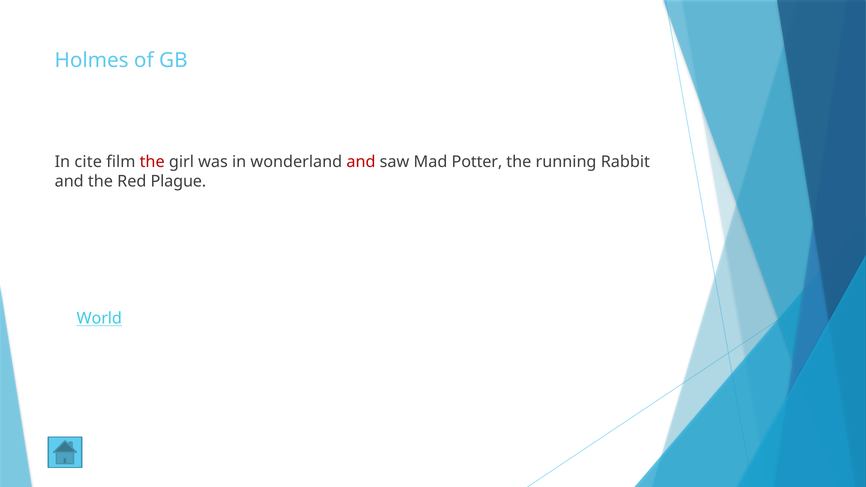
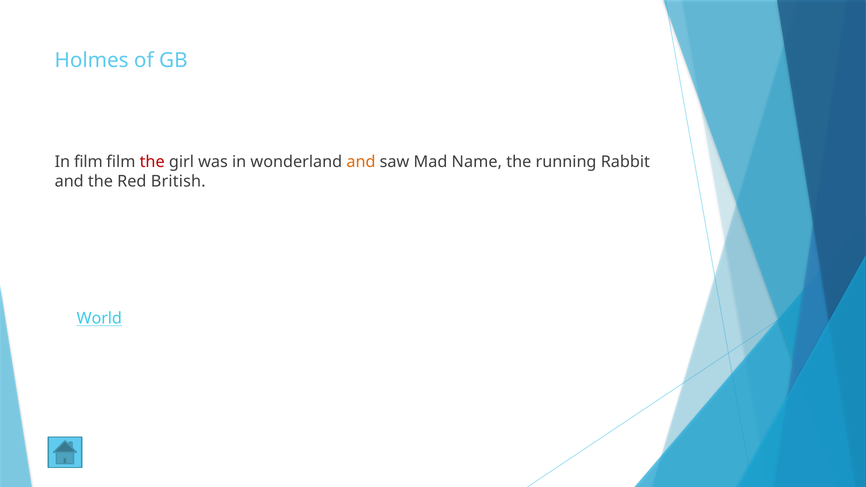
In cite: cite -> film
and at (361, 162) colour: red -> orange
Potter: Potter -> Name
Plague: Plague -> British
